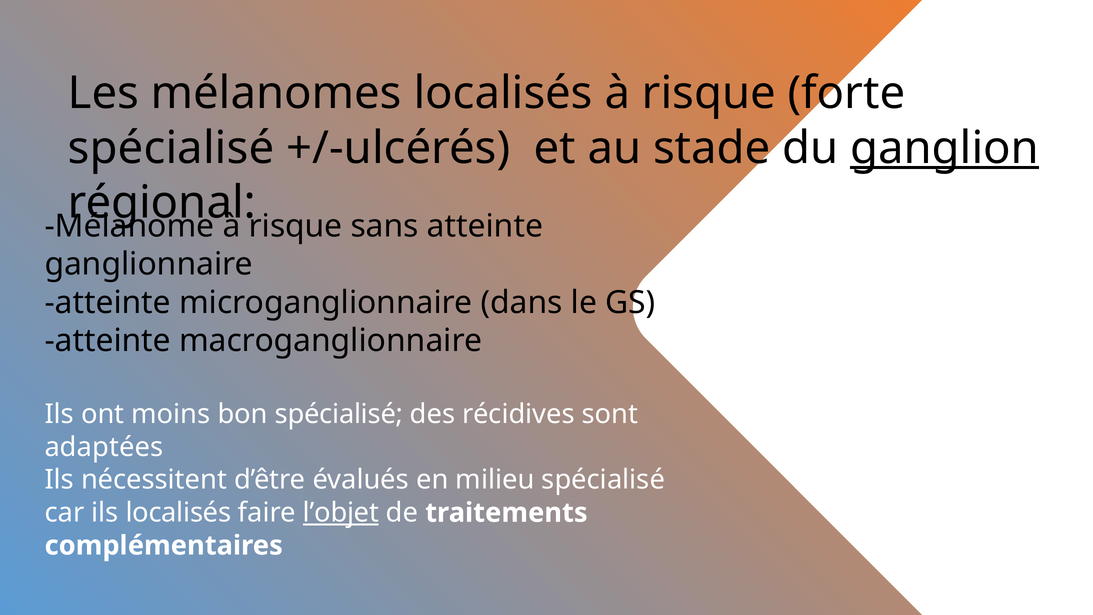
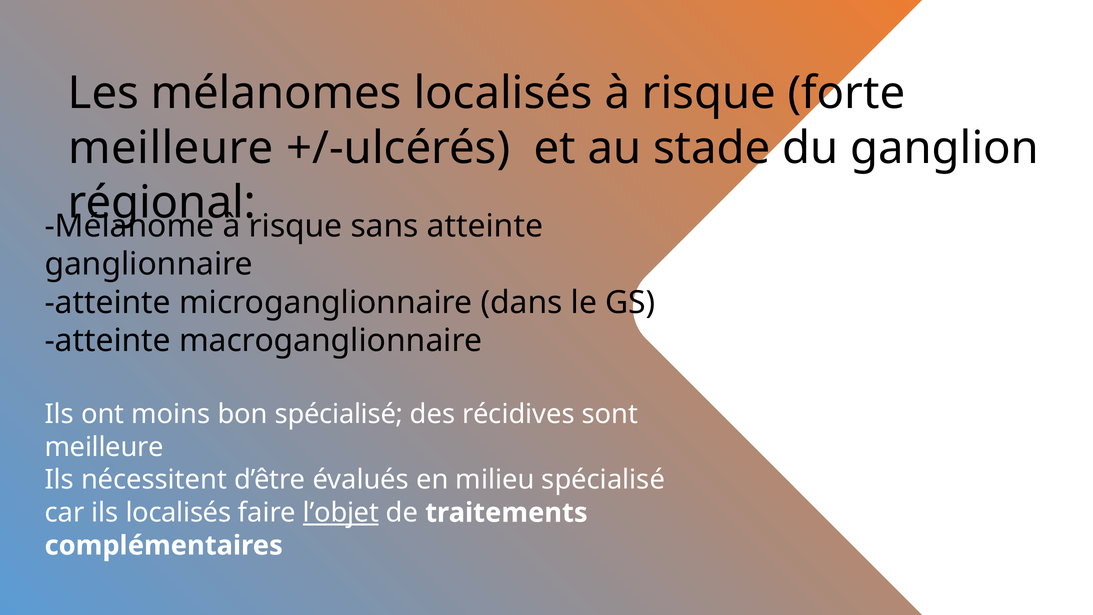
spécialisé at (171, 148): spécialisé -> meilleure
ganglion underline: present -> none
adaptées at (104, 447): adaptées -> meilleure
